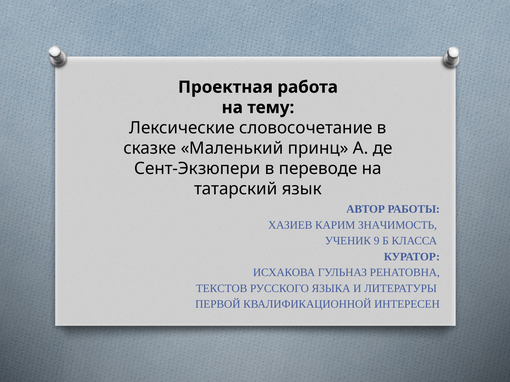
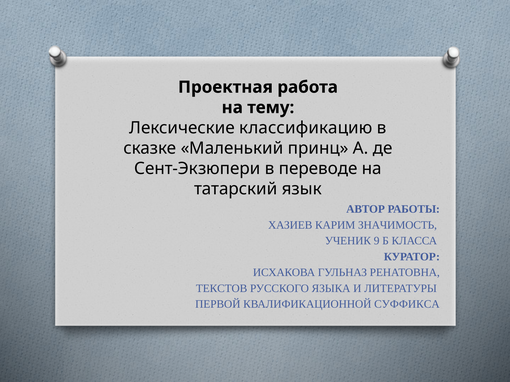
словосочетание: словосочетание -> классификацию
ИНТЕРЕСЕН: ИНТЕРЕСЕН -> СУФФИКСА
